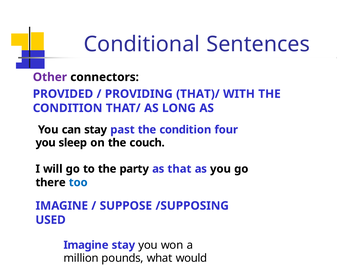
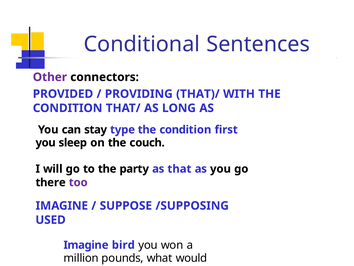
past: past -> type
four: four -> first
too colour: blue -> purple
Imagine stay: stay -> bird
